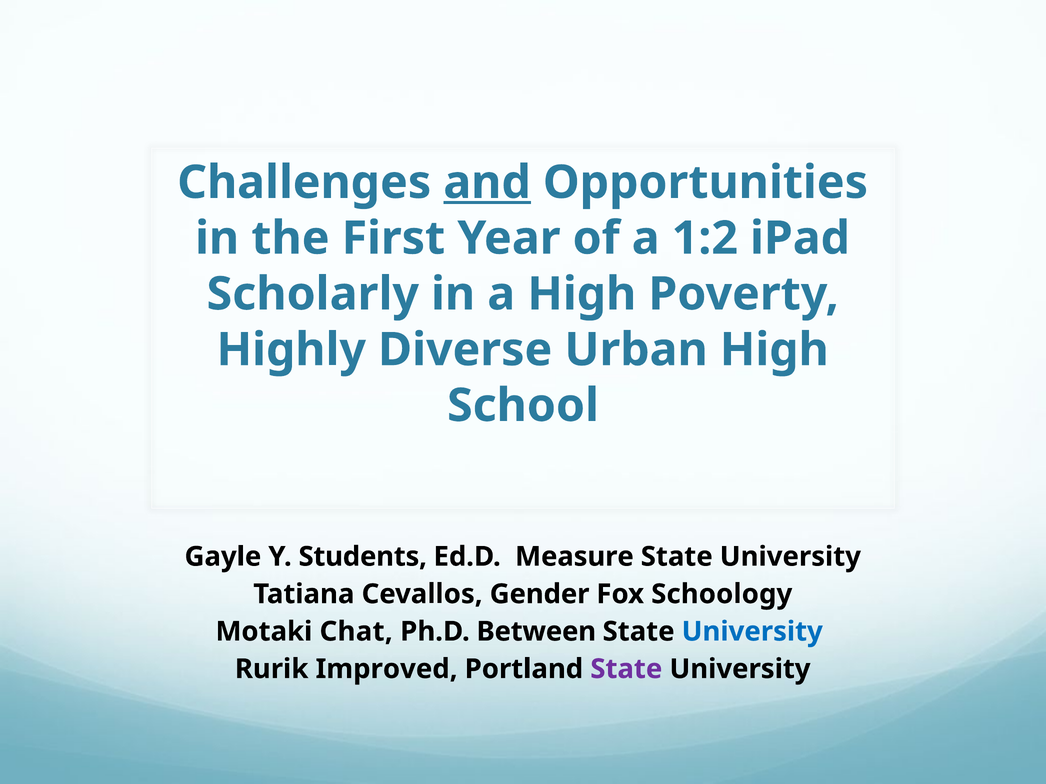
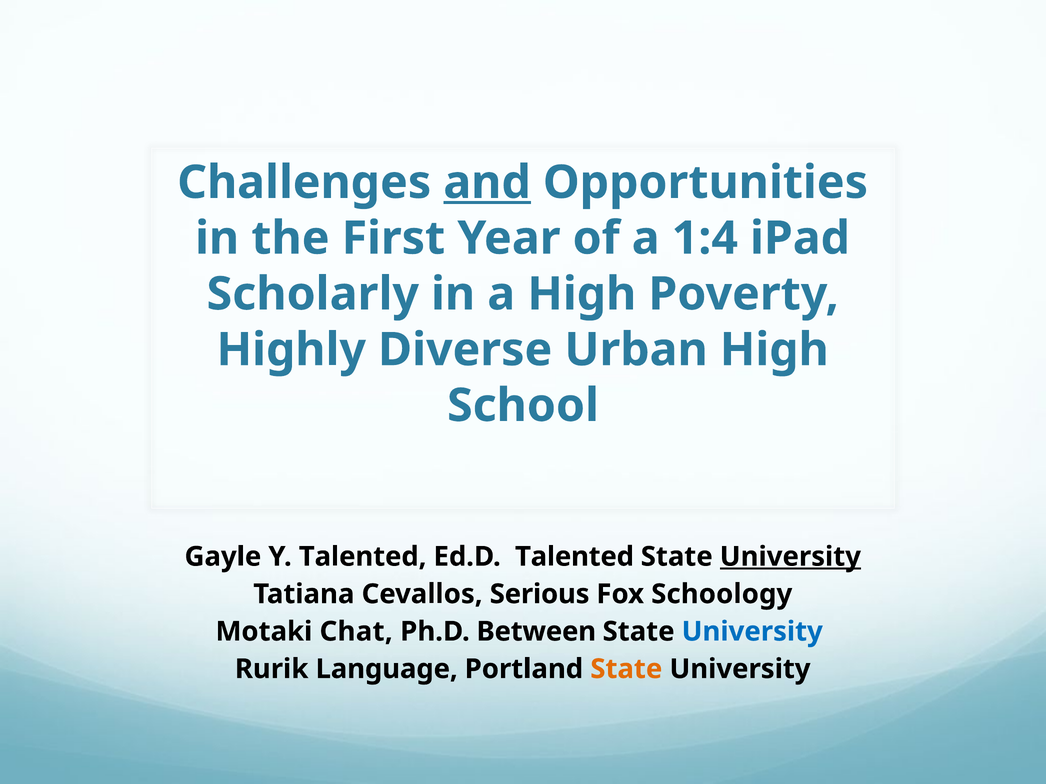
1:2: 1:2 -> 1:4
Y Students: Students -> Talented
Ed.D Measure: Measure -> Talented
University at (790, 557) underline: none -> present
Gender: Gender -> Serious
Improved: Improved -> Language
State at (626, 669) colour: purple -> orange
